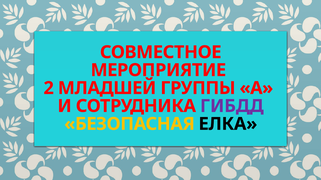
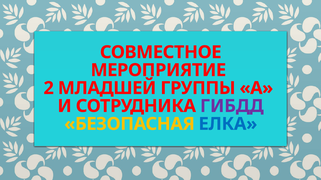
ЕЛКА colour: black -> blue
